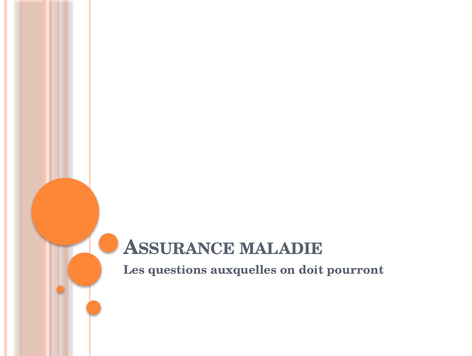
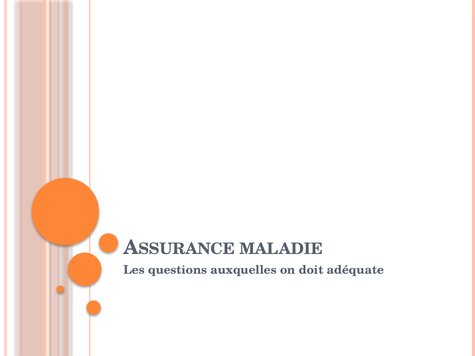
pourront: pourront -> adéquate
